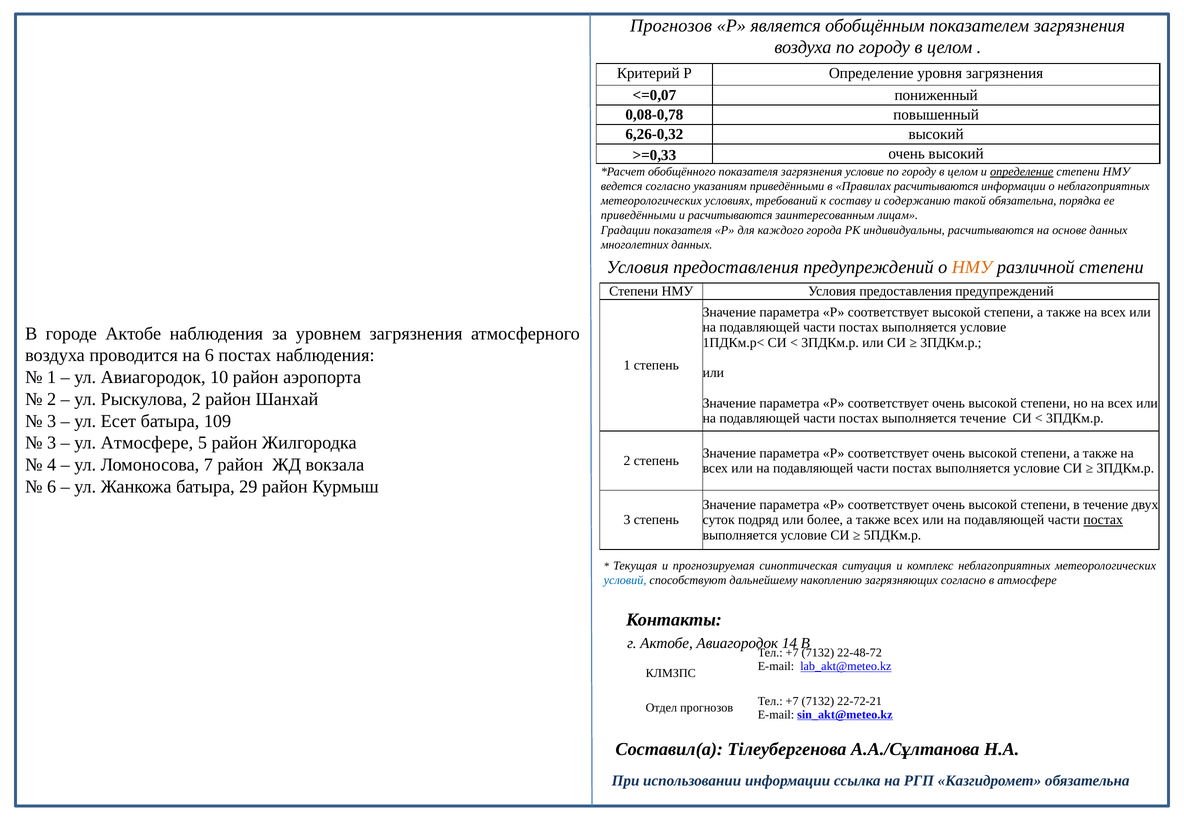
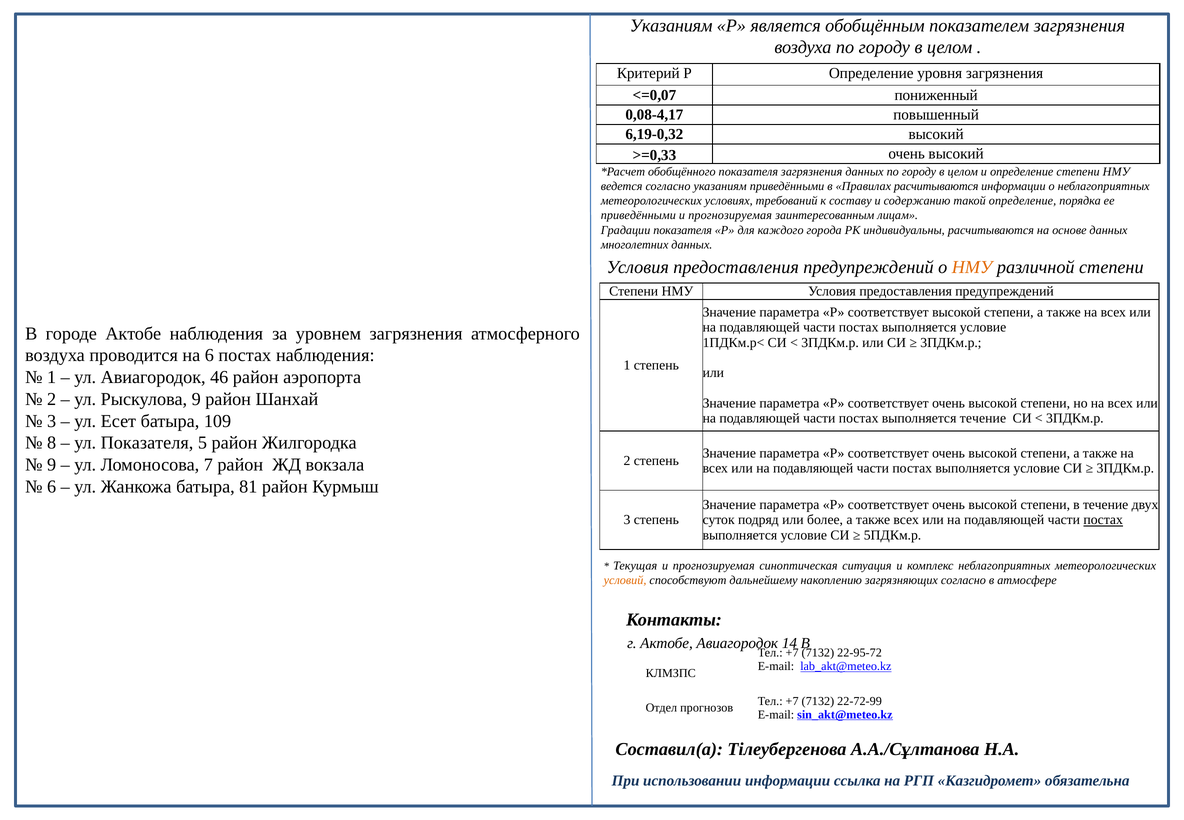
Прогнозов at (671, 26): Прогнозов -> Указаниям
0,08-0,78: 0,08-0,78 -> 0,08-4,17
6,26-0,32: 6,26-0,32 -> 6,19-0,32
загрязнения условие: условие -> данных
определение at (1022, 172) underline: present -> none
такой обязательна: обязательна -> определение
расчитываются at (730, 215): расчитываются -> прогнозируемая
10: 10 -> 46
Рыскулова 2: 2 -> 9
3 at (52, 443): 3 -> 8
ул Атмосфере: Атмосфере -> Показателя
4 at (52, 465): 4 -> 9
29: 29 -> 81
условий colour: blue -> orange
22-48-72: 22-48-72 -> 22-95-72
22-72-21: 22-72-21 -> 22-72-99
